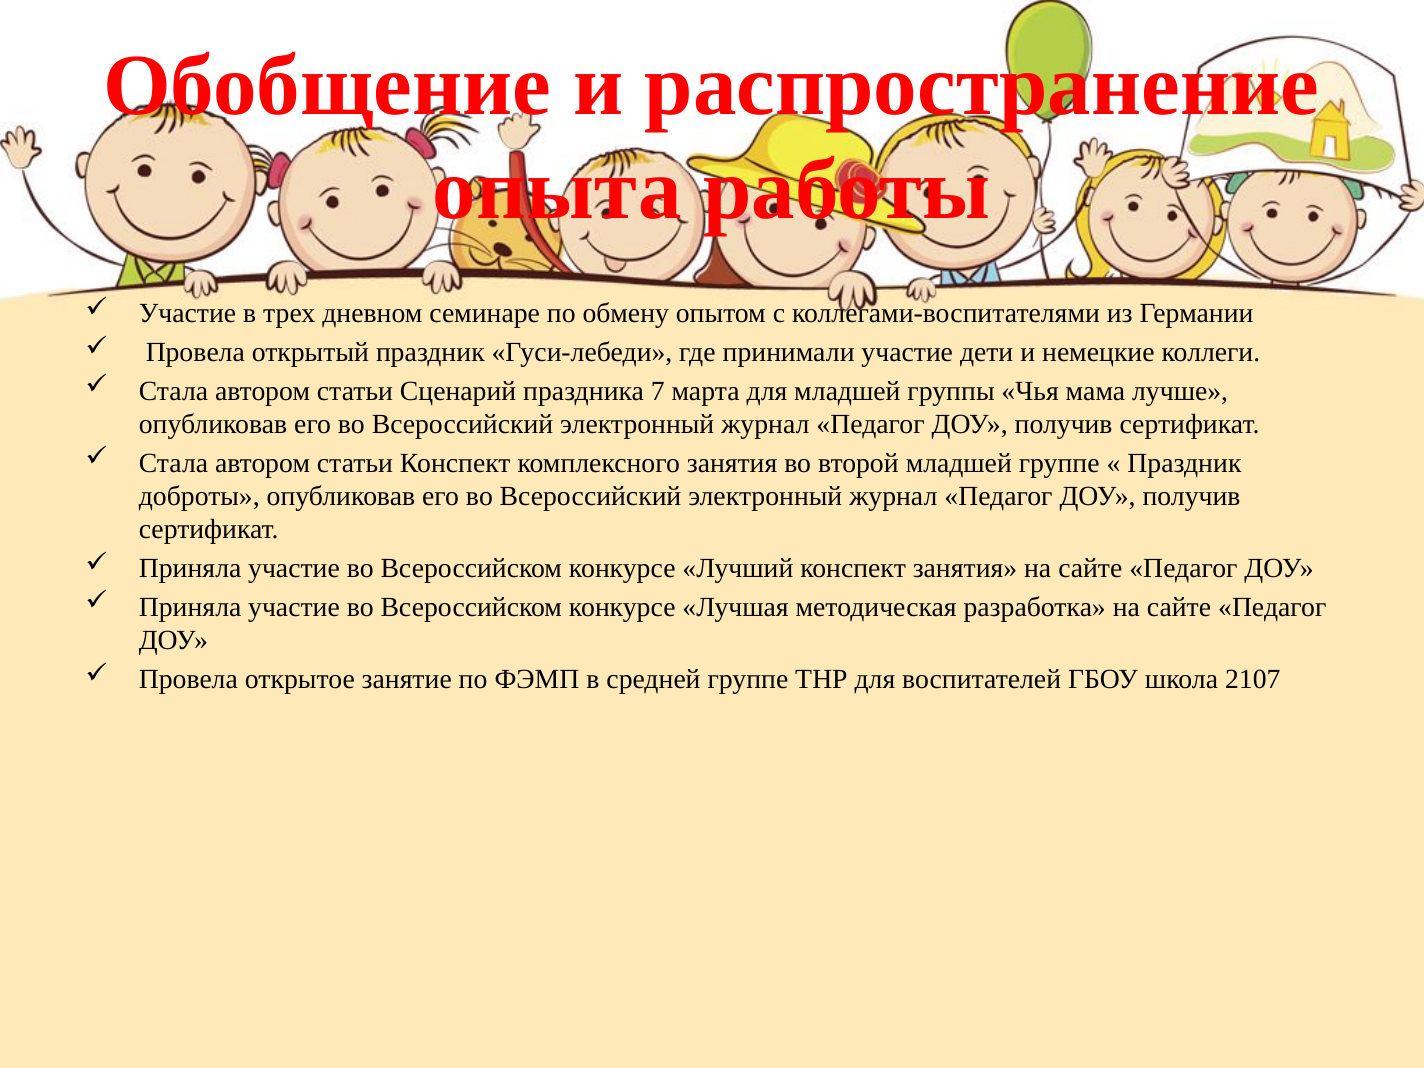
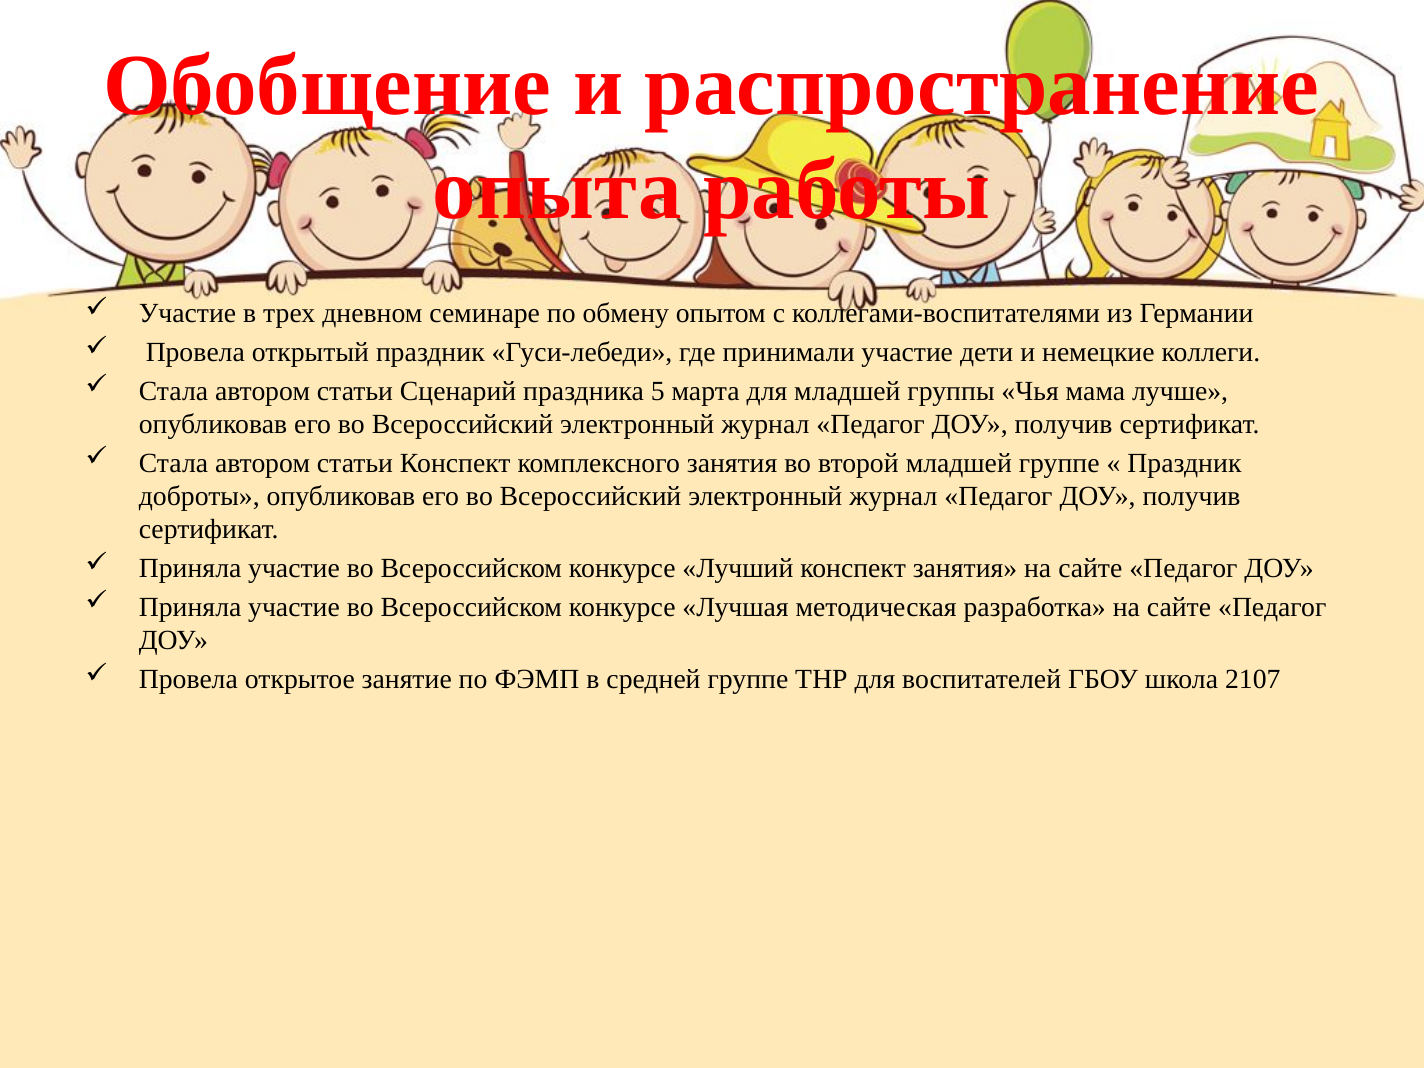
7: 7 -> 5
